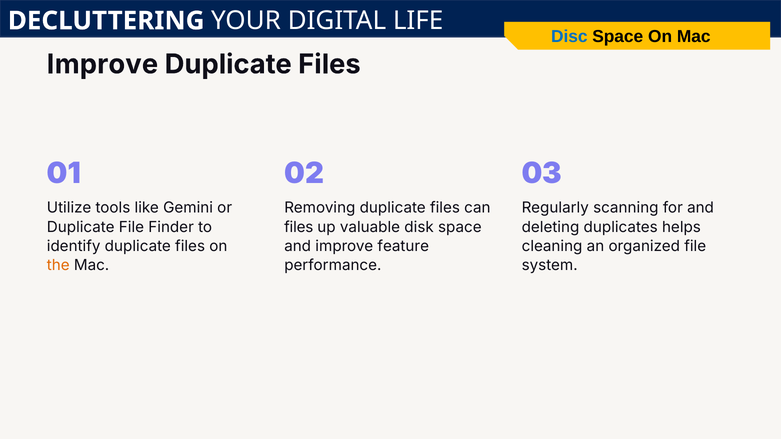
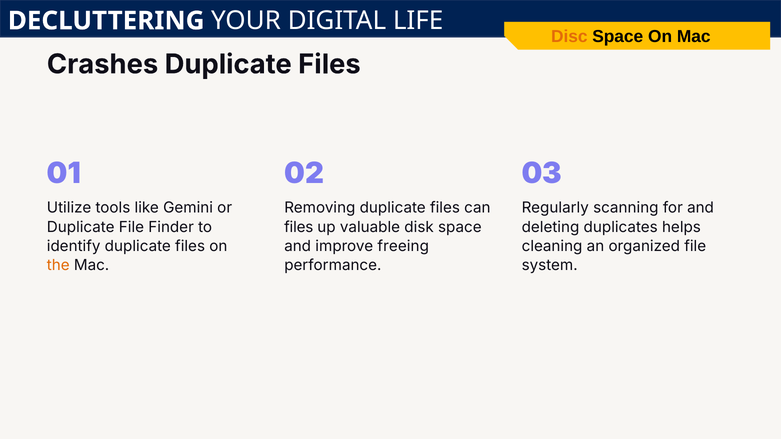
Disc colour: blue -> orange
Improve at (102, 64): Improve -> Crashes
feature: feature -> freeing
